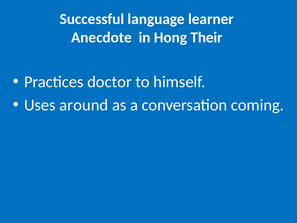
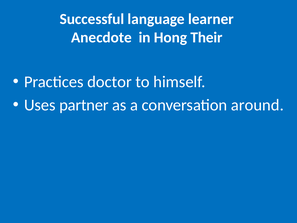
around: around -> partner
coming: coming -> around
